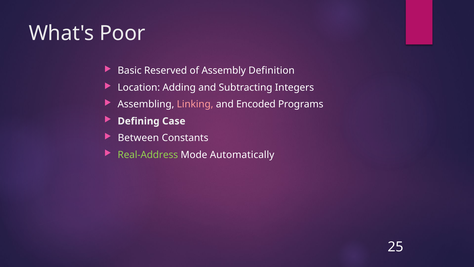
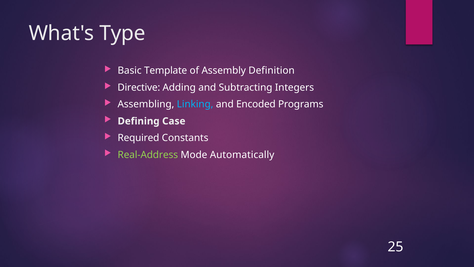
Poor: Poor -> Type
Reserved: Reserved -> Template
Location: Location -> Directive
Linking colour: pink -> light blue
Between: Between -> Required
